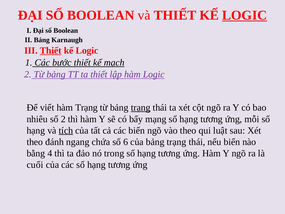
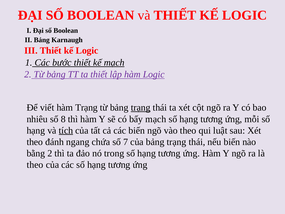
LOGIC at (245, 15) underline: present -> none
Thiết at (51, 51) underline: present -> none
số 2: 2 -> 8
bấy mạng: mạng -> mạch
6: 6 -> 7
bằng 4: 4 -> 2
cuối at (35, 165): cuối -> theo
